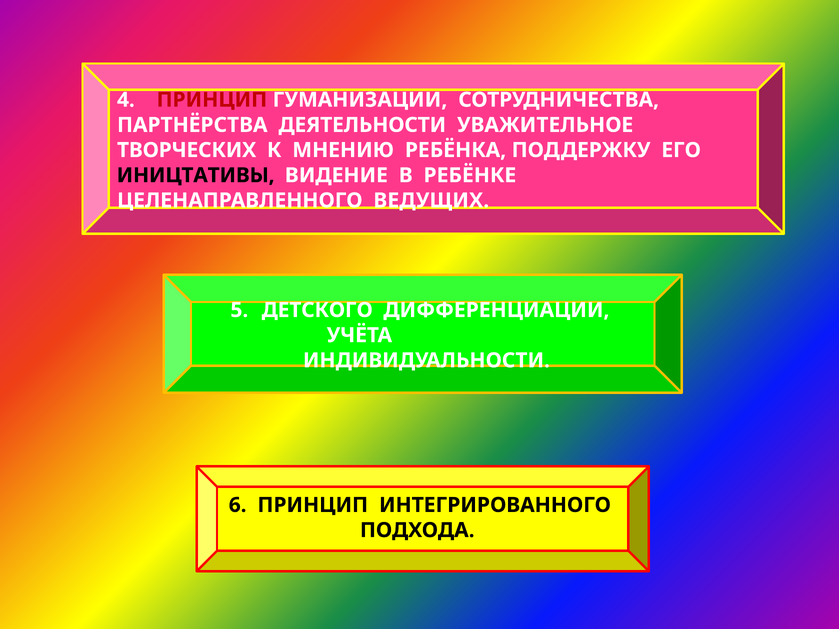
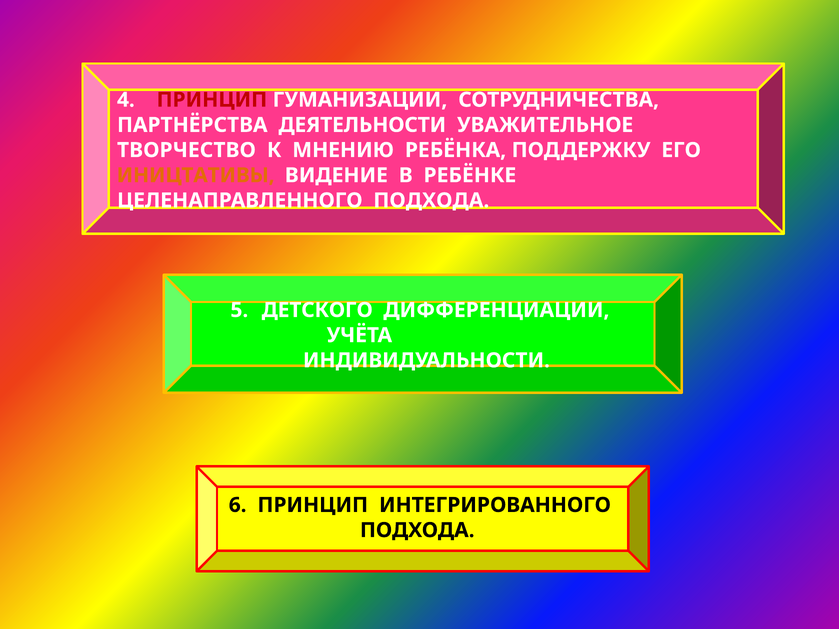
ТВОРЧЕСКИХ: ТВОРЧЕСКИХ -> ТВОРЧЕСТВО
ИНИЦТАТИВЫ colour: black -> orange
ЦЕЛЕНАПРАВЛЕННОГО ВЕДУЩИХ: ВЕДУЩИХ -> ПОДХОДА
